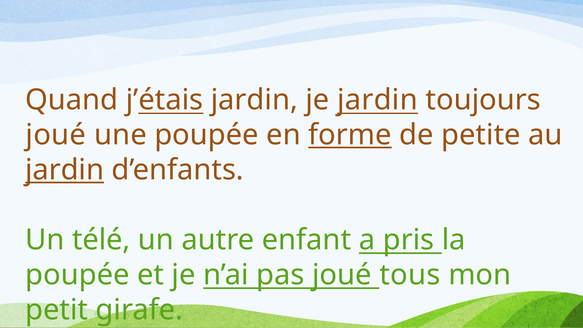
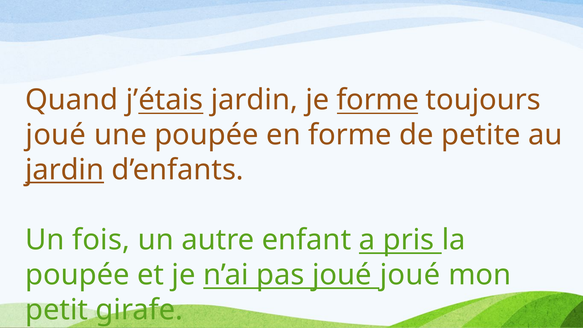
je jardin: jardin -> forme
forme at (350, 135) underline: present -> none
télé: télé -> fois
joué tous: tous -> joué
